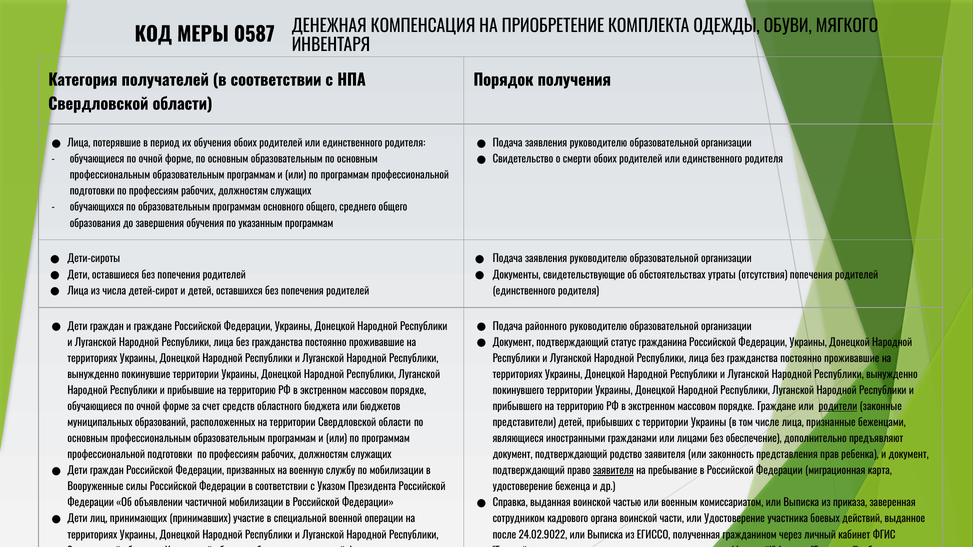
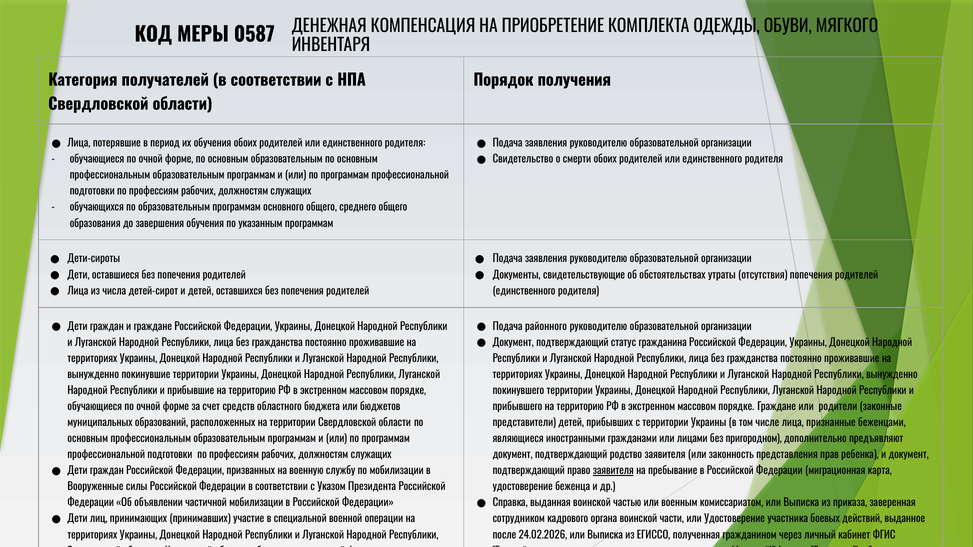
родители underline: present -> none
обеспечение: обеспечение -> пригородном
24.02.9022: 24.02.9022 -> 24.02.2026
